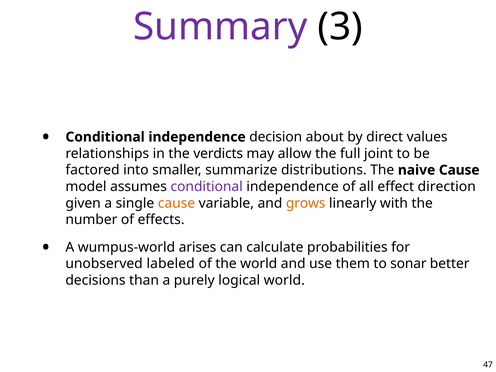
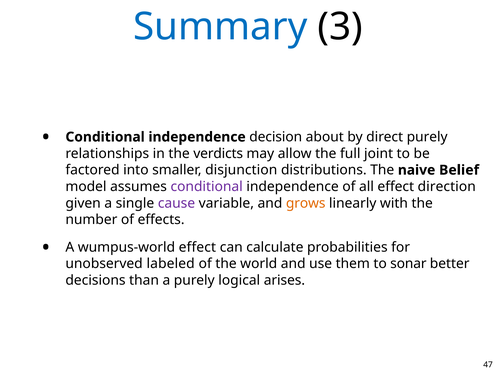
Summary colour: purple -> blue
direct values: values -> purely
summarize: summarize -> disjunction
naive Cause: Cause -> Belief
cause at (176, 203) colour: orange -> purple
wumpus-world arises: arises -> effect
logical world: world -> arises
